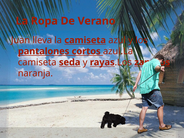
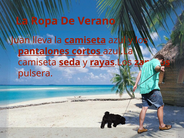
naranja: naranja -> pulsera
